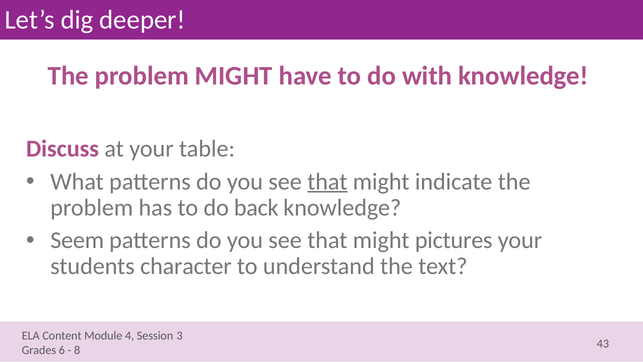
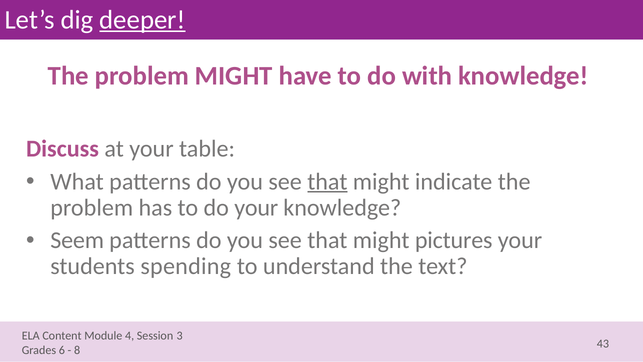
deeper underline: none -> present
do back: back -> your
character: character -> spending
